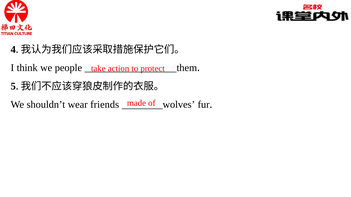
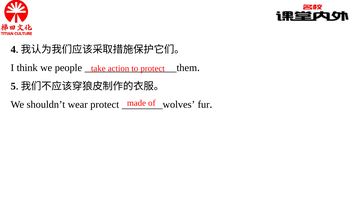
wear friends: friends -> protect
